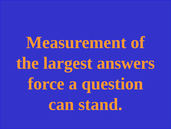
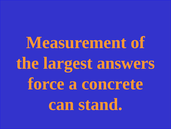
question: question -> concrete
